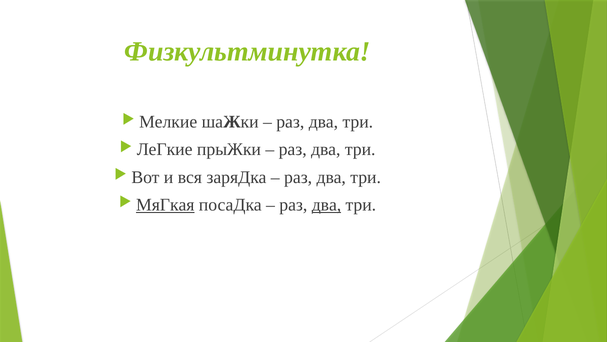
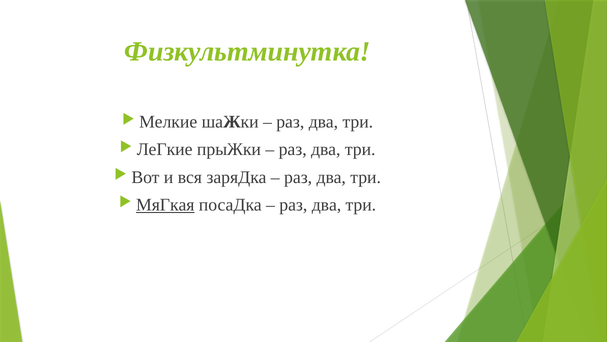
два at (326, 204) underline: present -> none
